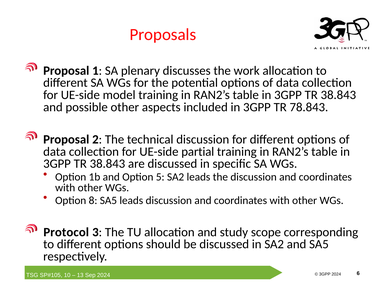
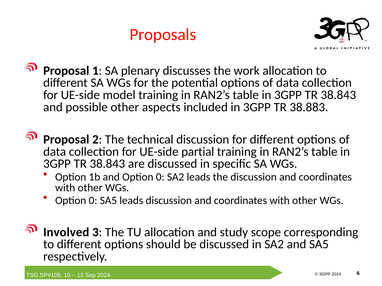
78.843: 78.843 -> 38.883
and Option 5: 5 -> 0
8 at (93, 201): 8 -> 0
Protocol: Protocol -> Involved
